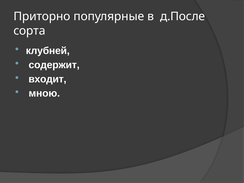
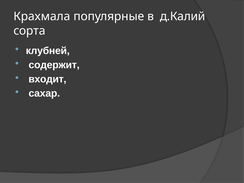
Приторно: Приторно -> Крахмала
д.После: д.После -> д.Калий
мною: мною -> сахар
